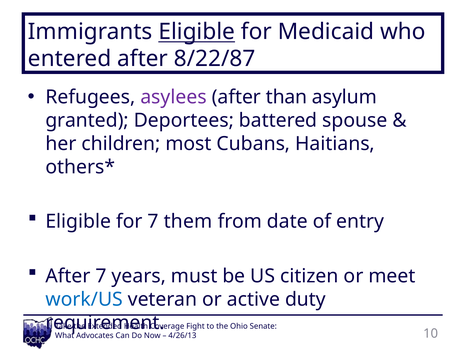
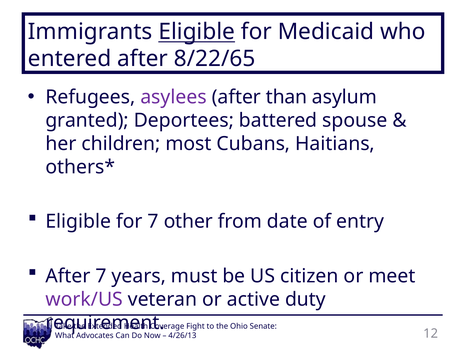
8/22/87: 8/22/87 -> 8/22/65
them: them -> other
work/US colour: blue -> purple
10: 10 -> 12
